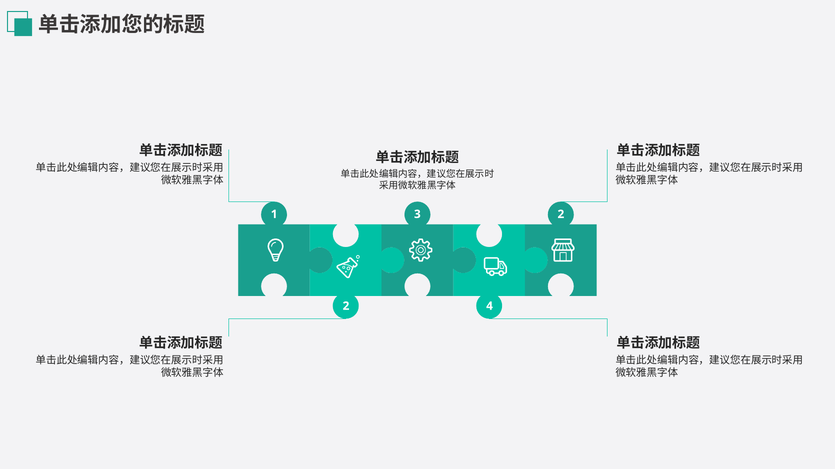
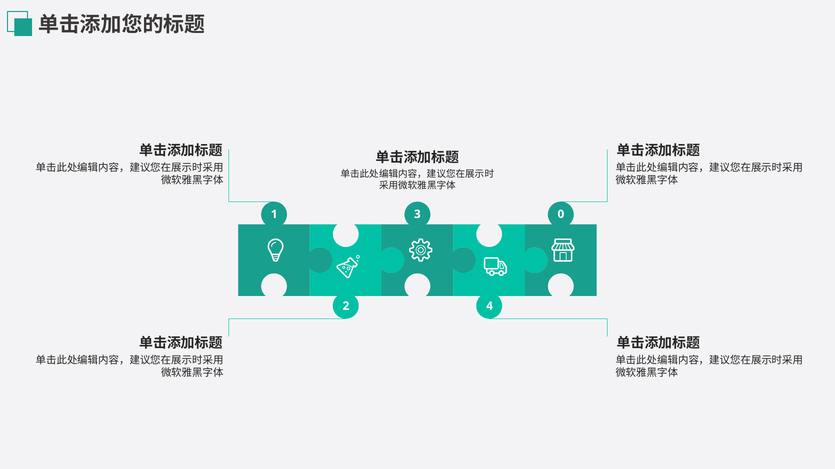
1 2: 2 -> 0
